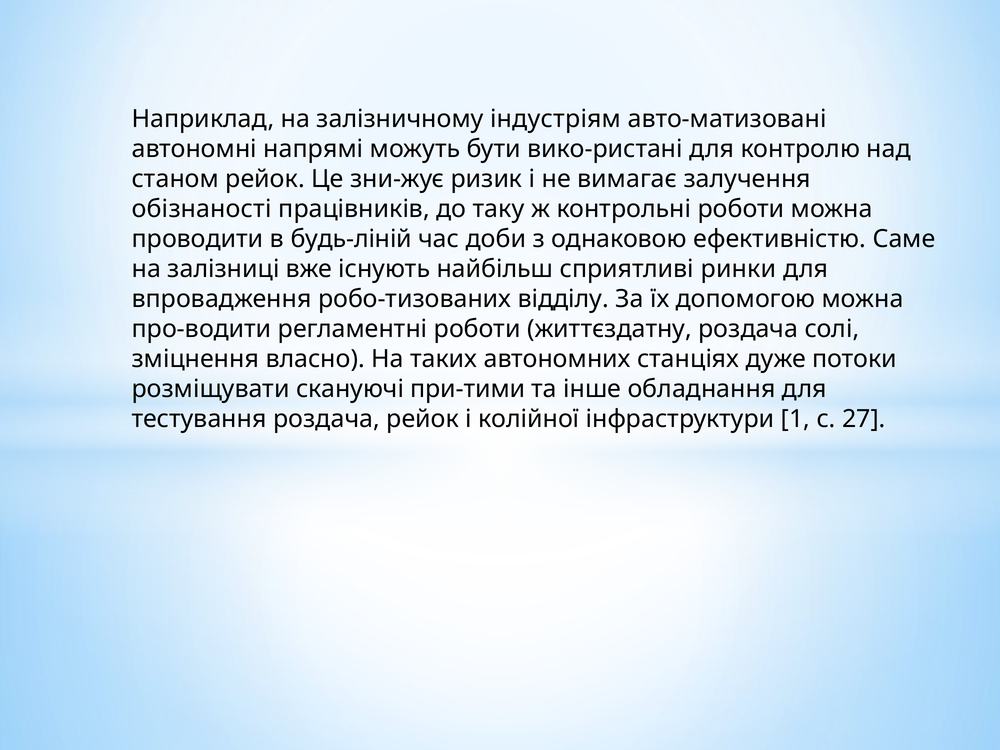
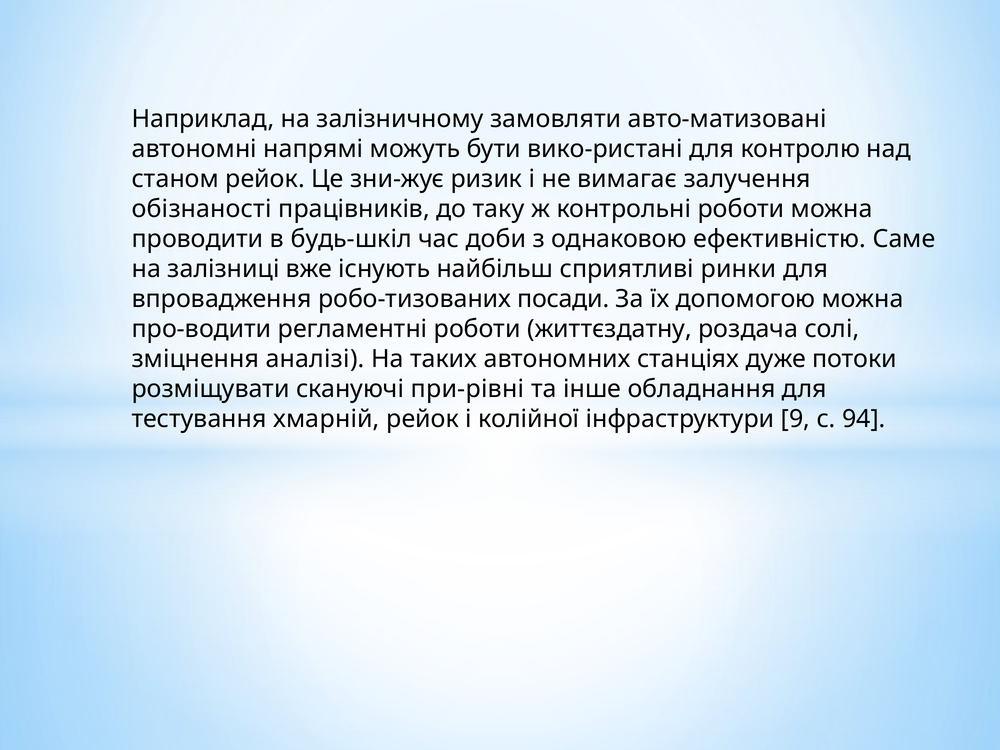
індустріям: індустріям -> замовляти
будь-ліній: будь-ліній -> будь-шкіл
відділу: відділу -> посади
власно: власно -> аналізі
при-тими: при-тими -> при-рівні
тестування роздача: роздача -> хмарній
1: 1 -> 9
27: 27 -> 94
